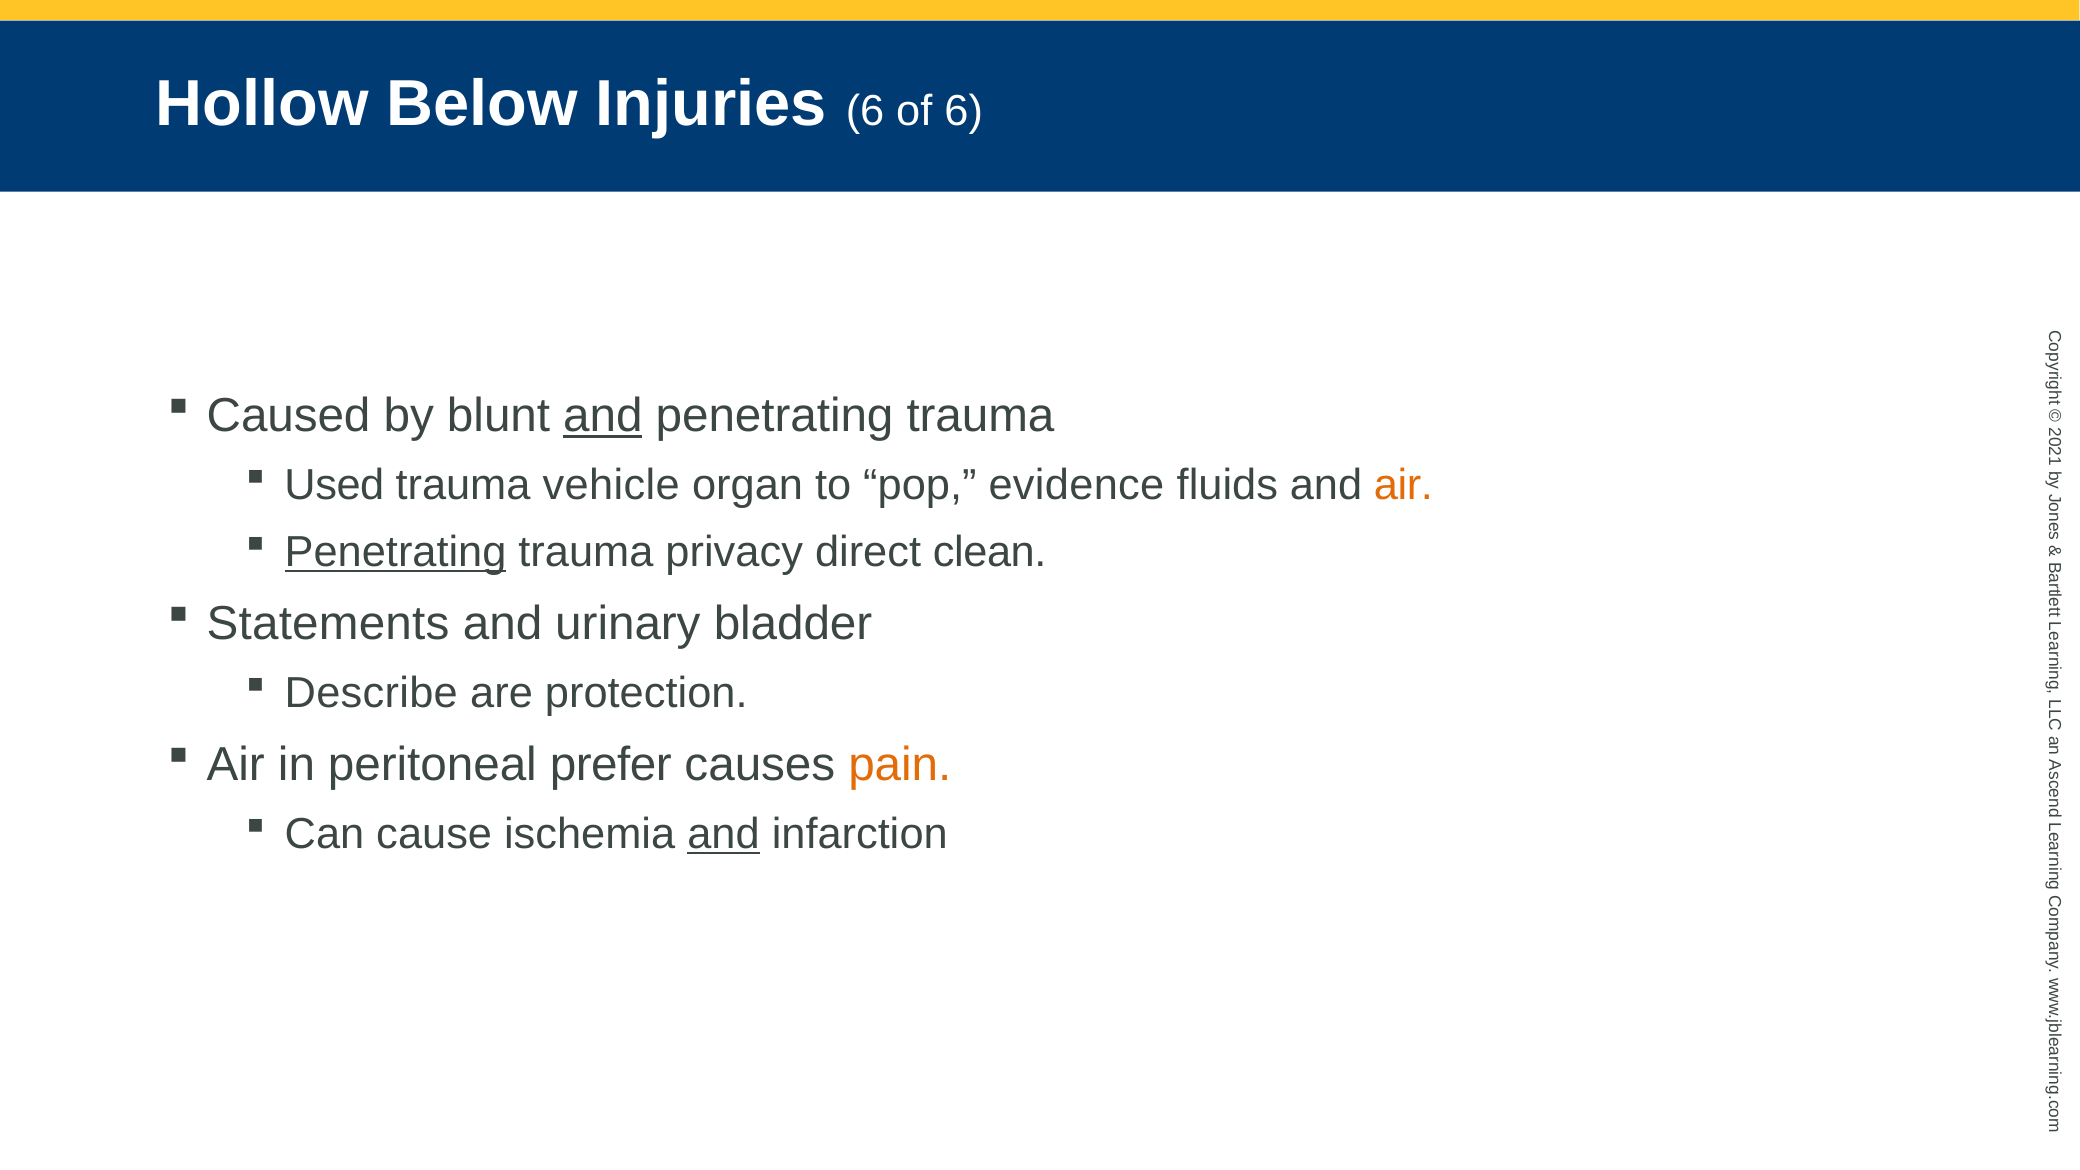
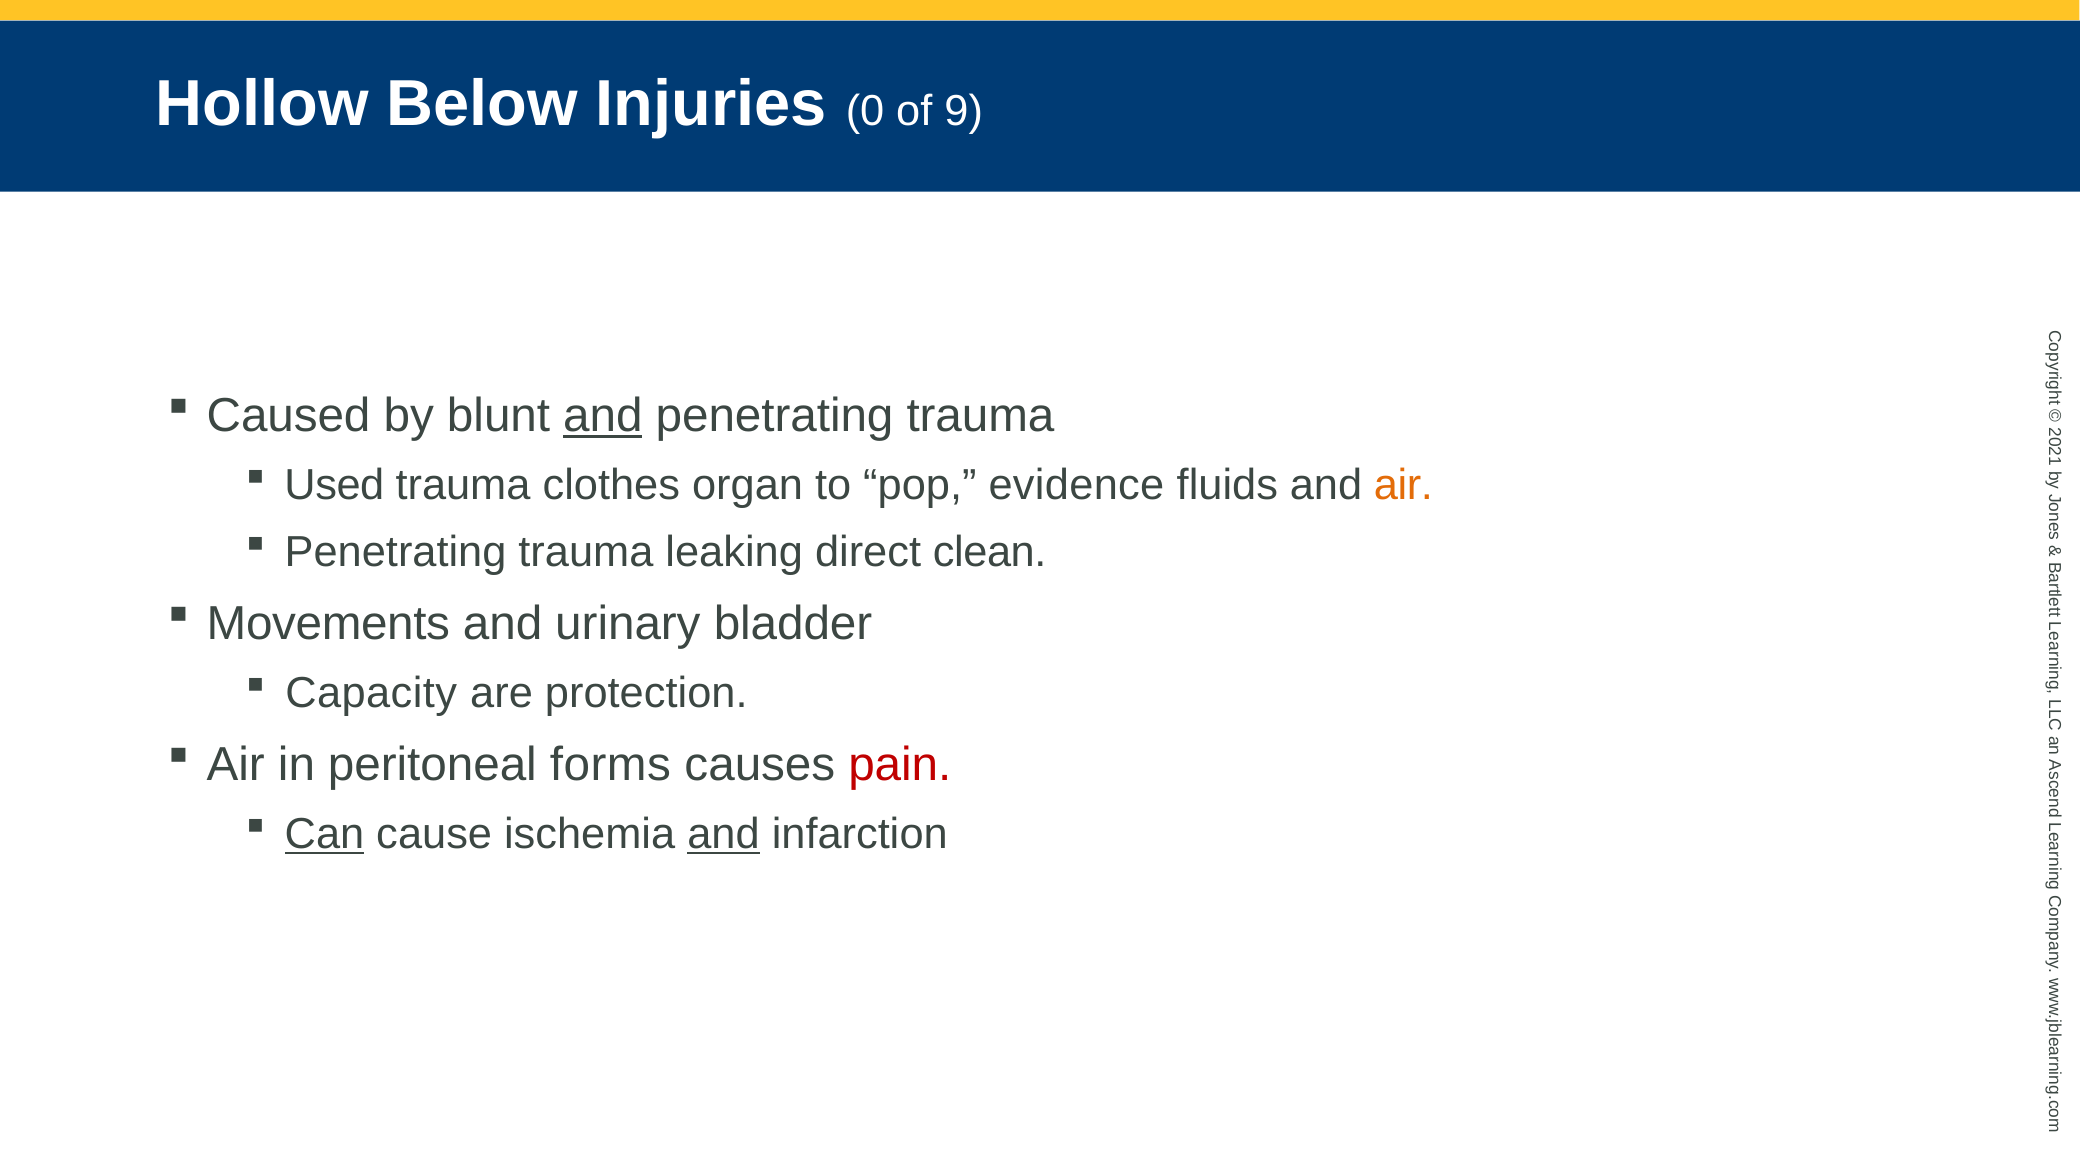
Injuries 6: 6 -> 0
of 6: 6 -> 9
vehicle: vehicle -> clothes
Penetrating at (396, 552) underline: present -> none
privacy: privacy -> leaking
Statements: Statements -> Movements
Describe: Describe -> Capacity
prefer: prefer -> forms
pain colour: orange -> red
Can underline: none -> present
